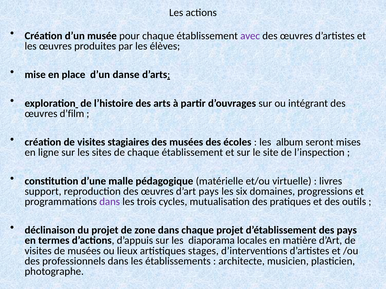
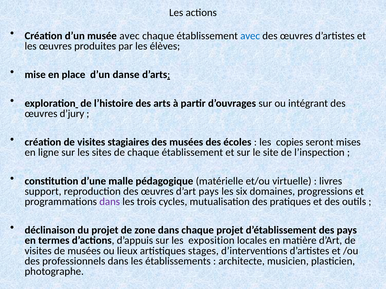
musée pour: pour -> avec
avec at (250, 36) colour: purple -> blue
d’film: d’film -> d’jury
album: album -> copies
diaporama: diaporama -> exposition
